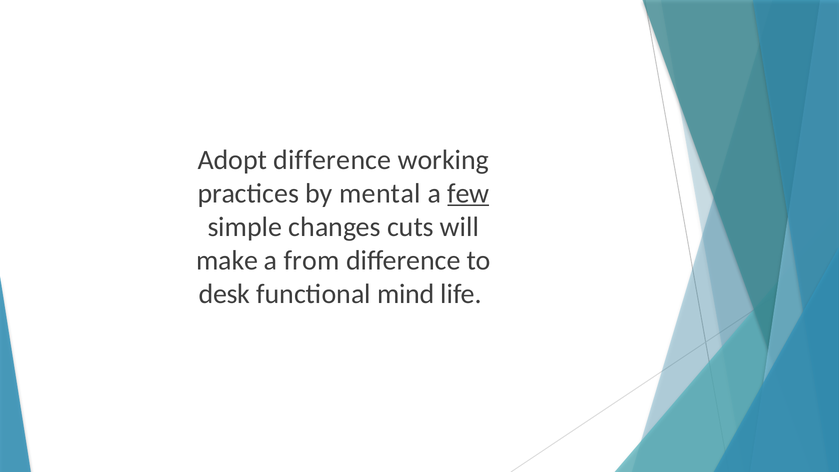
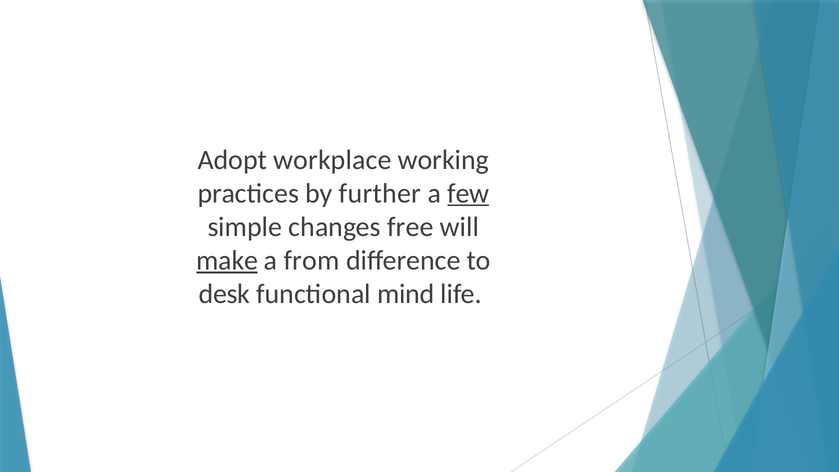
Adopt difference: difference -> workplace
mental: mental -> further
cuts: cuts -> free
make underline: none -> present
